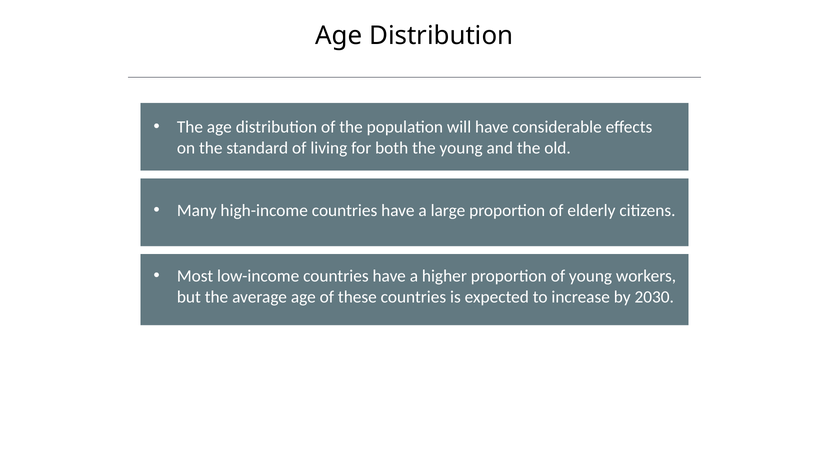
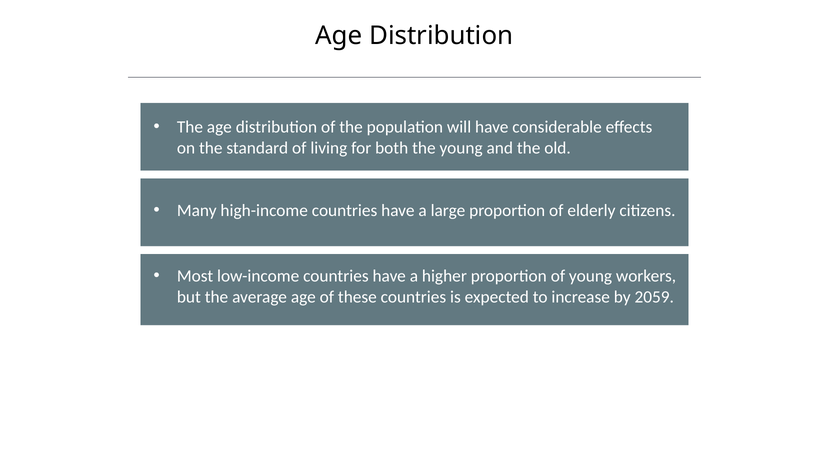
2030: 2030 -> 2059
